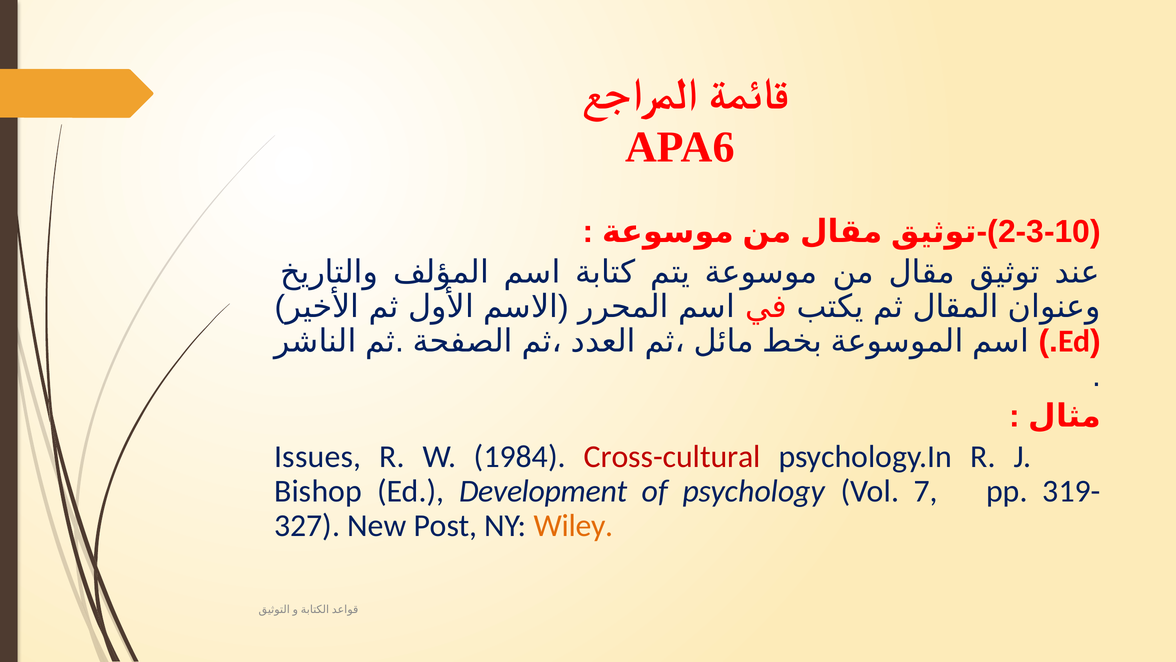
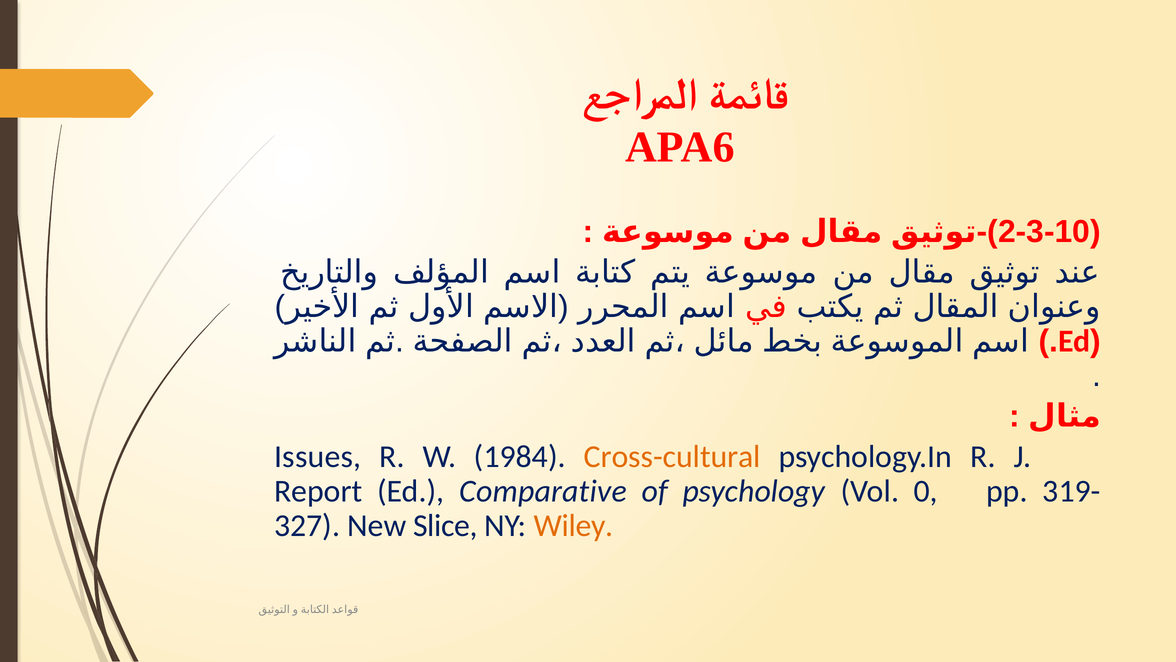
Cross-cultural colour: red -> orange
Bishop: Bishop -> Report
Development: Development -> Comparative
7: 7 -> 0
Post: Post -> Slice
